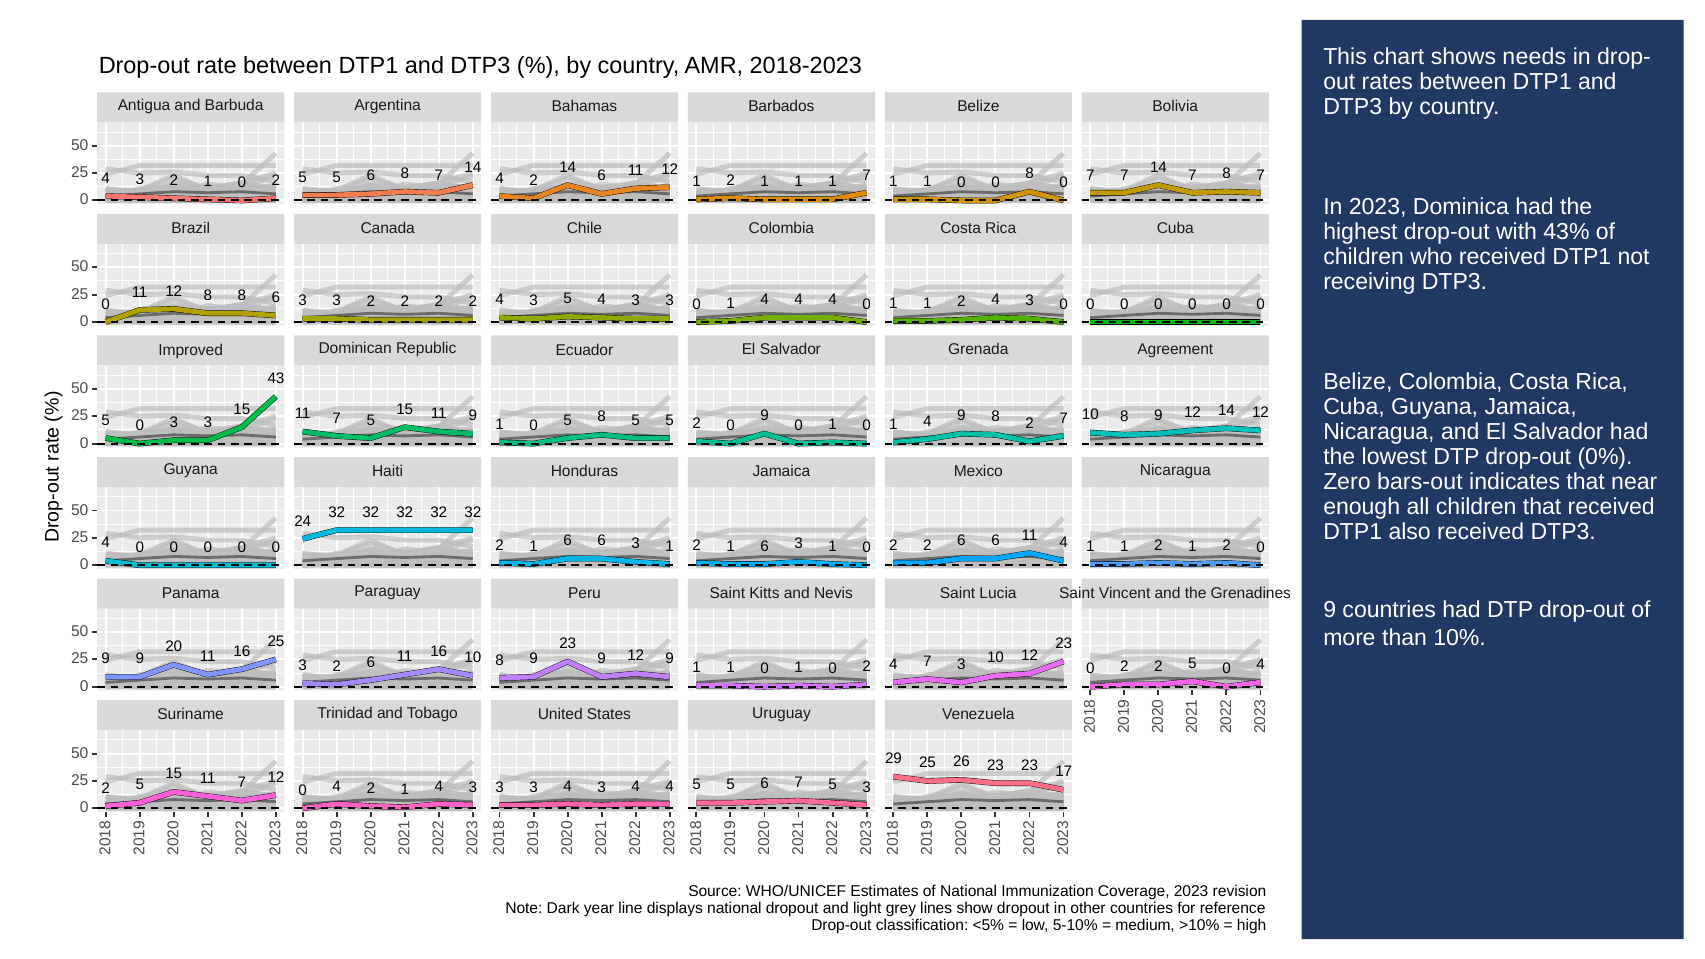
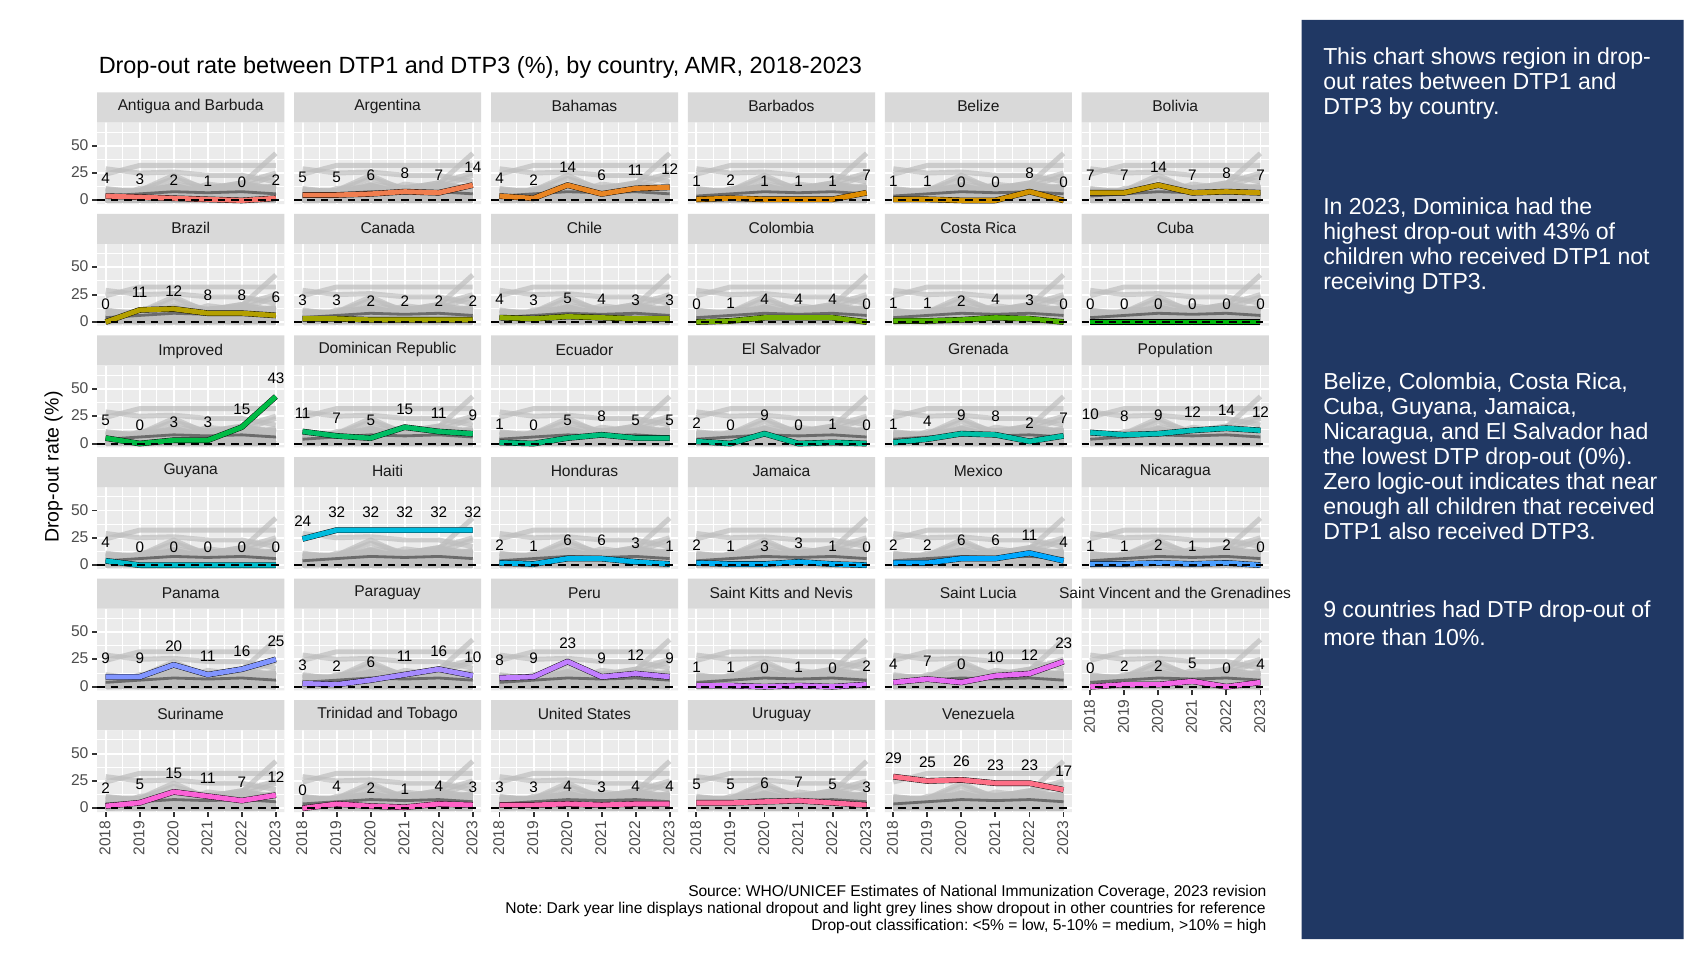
needs: needs -> region
Agreement: Agreement -> Population
bars-out: bars-out -> logic-out
6 at (765, 546): 6 -> 3
4 7 3: 3 -> 0
